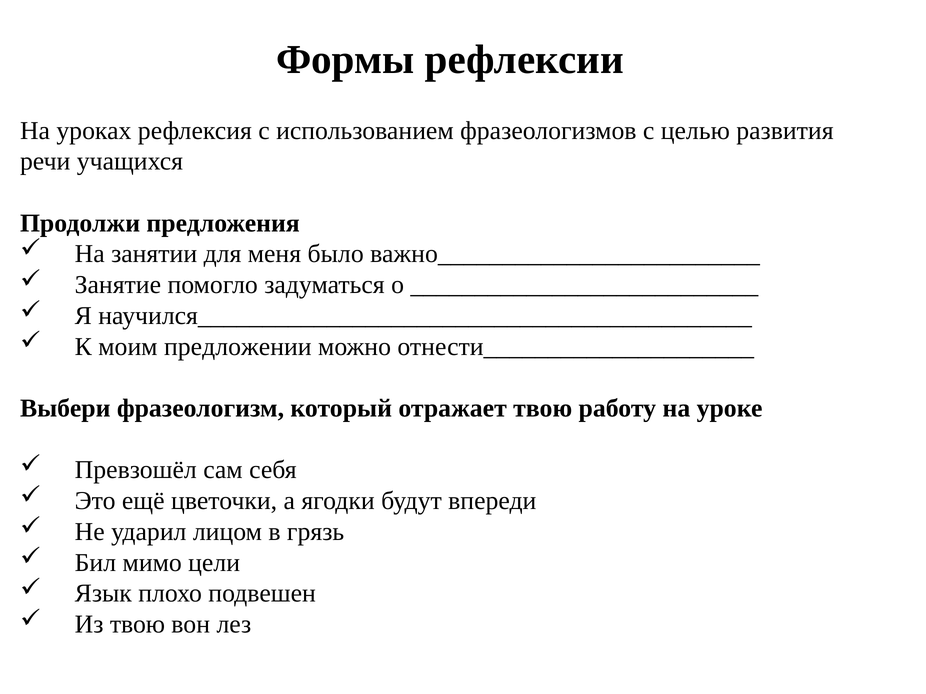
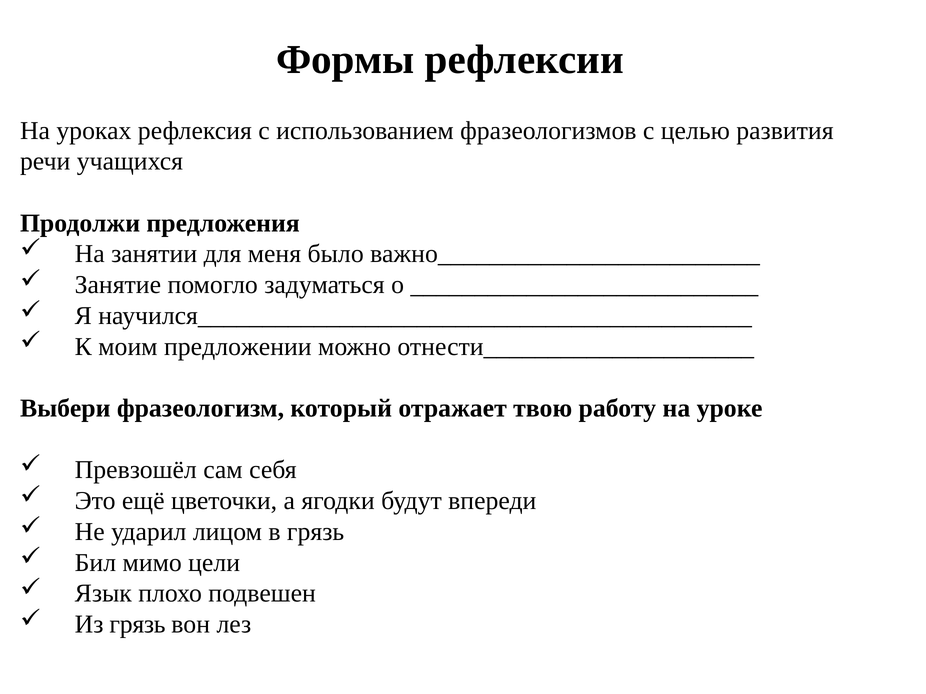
Из твою: твою -> грязь
